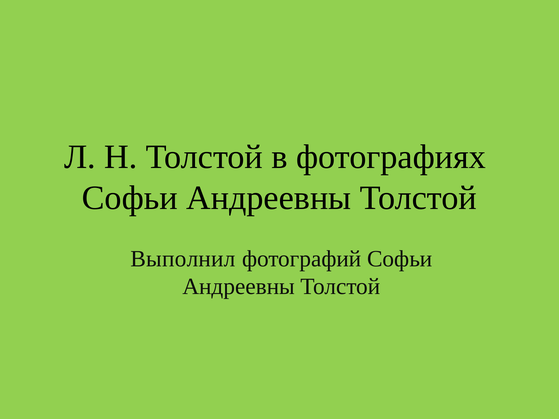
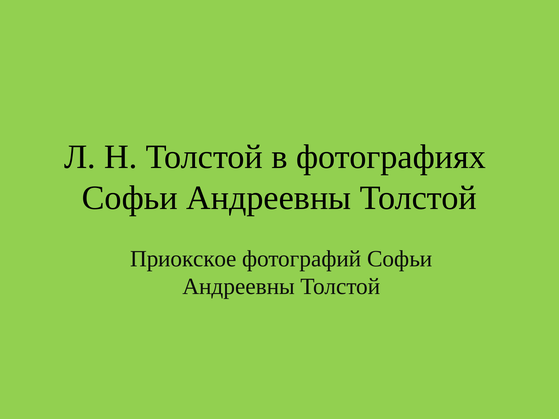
Выполнил: Выполнил -> Приокское
